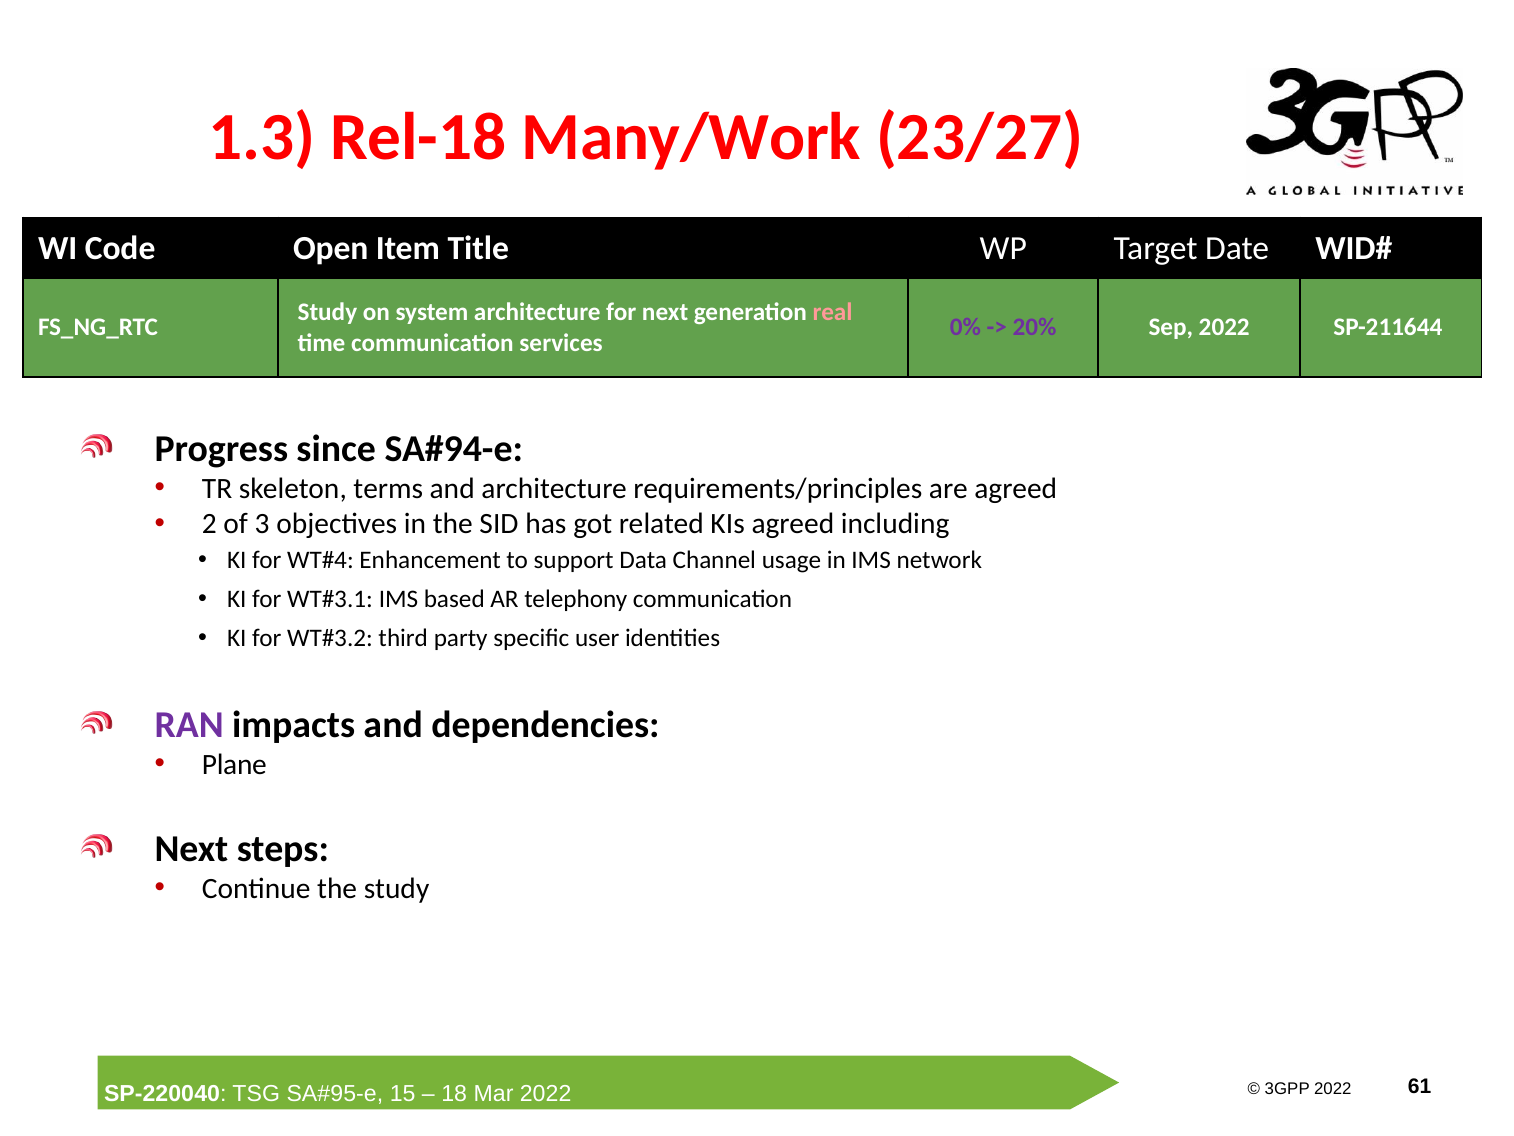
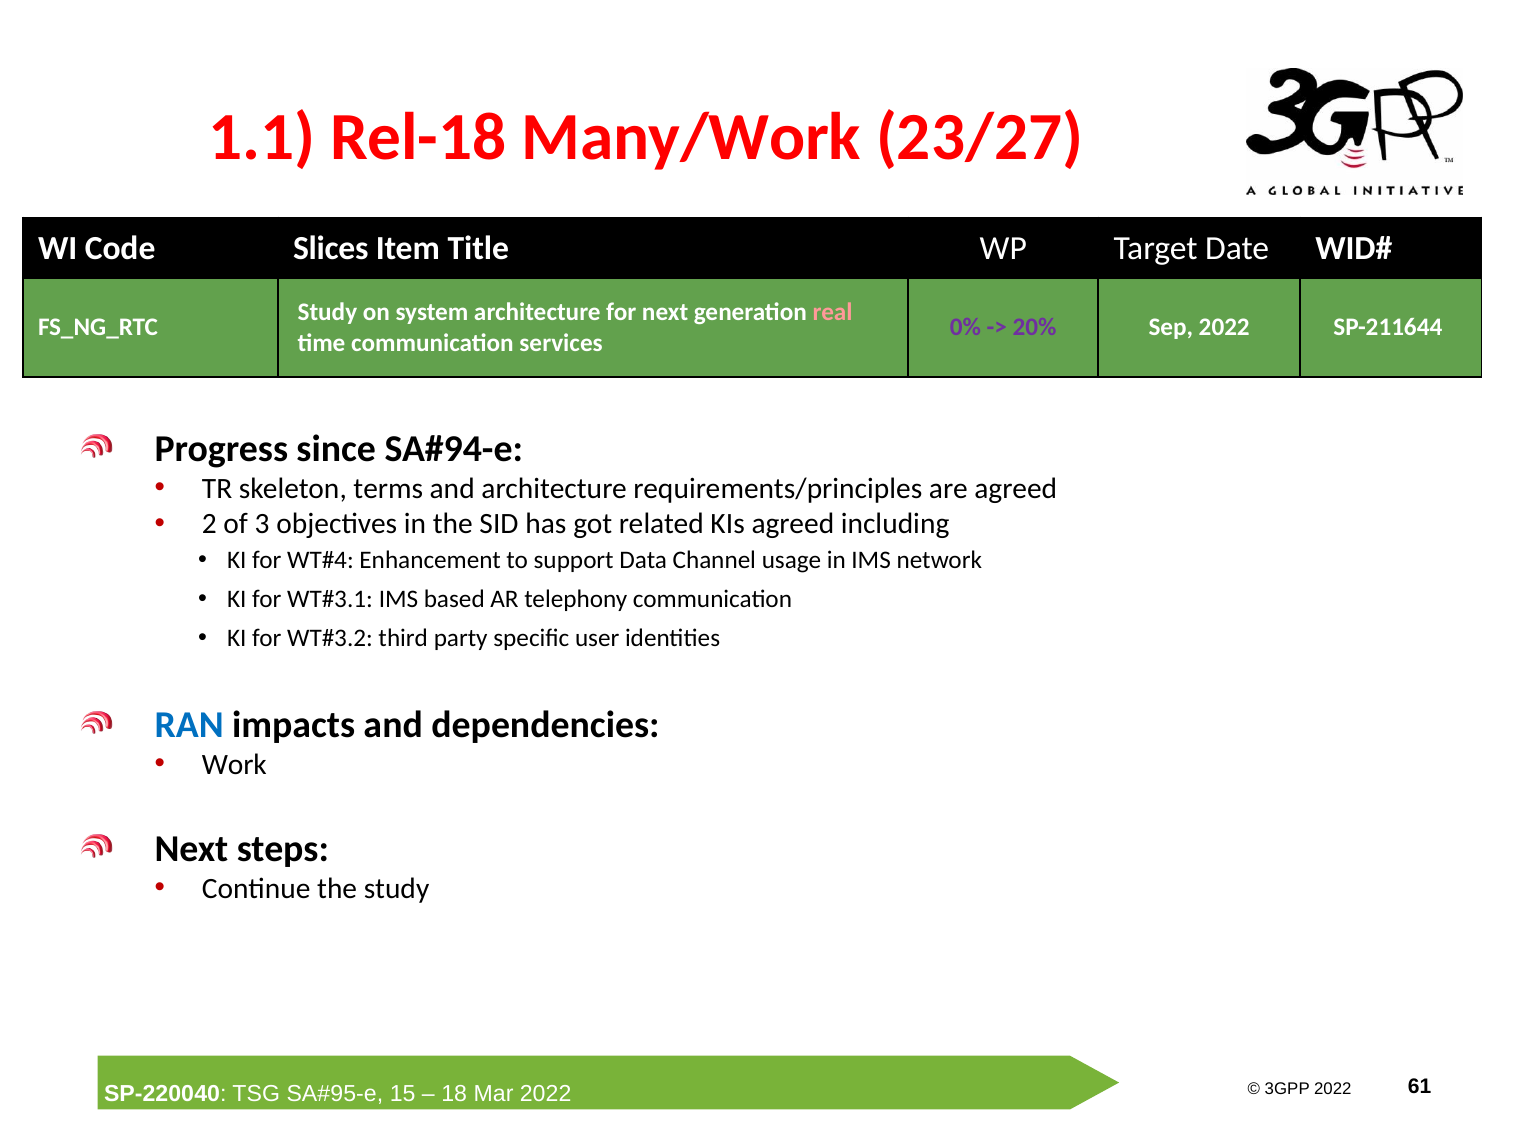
1.3: 1.3 -> 1.1
Open: Open -> Slices
RAN colour: purple -> blue
Plane: Plane -> Work
